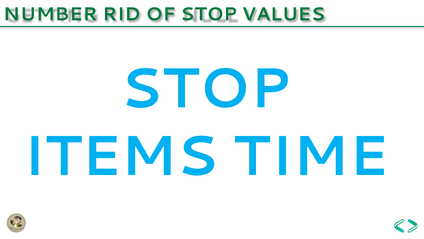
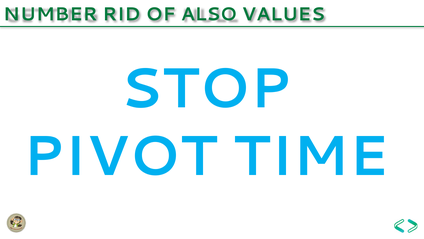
OF STOP: STOP -> ALSO
ITEMS: ITEMS -> PIVOT
